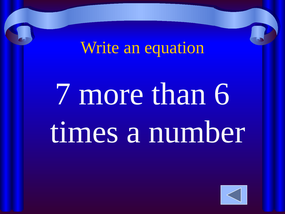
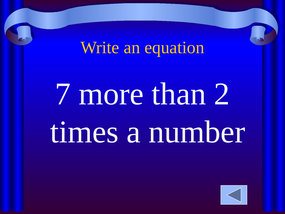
6: 6 -> 2
